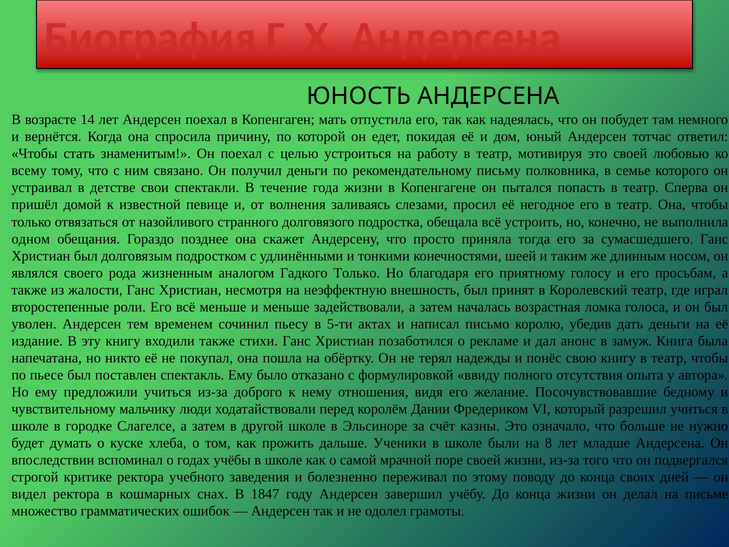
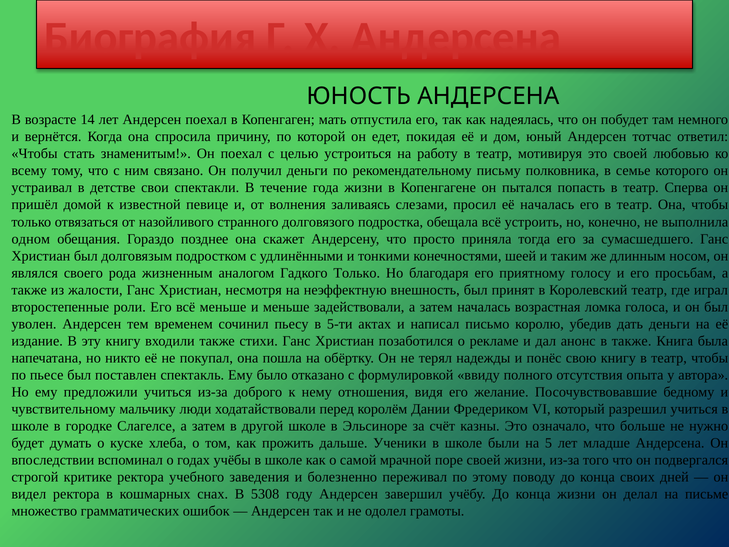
её негодное: негодное -> началась
в замуж: замуж -> также
8: 8 -> 5
1847: 1847 -> 5308
